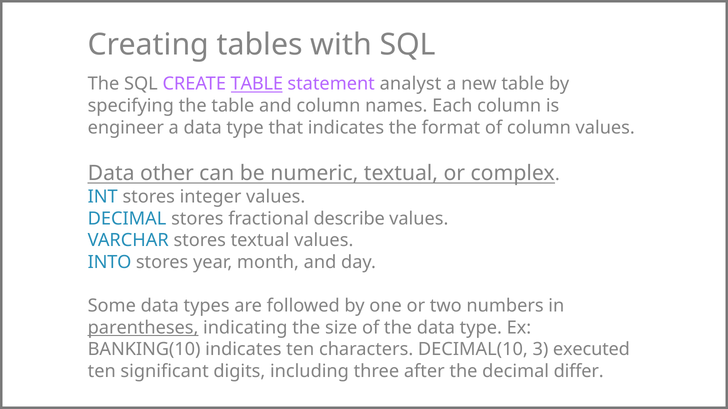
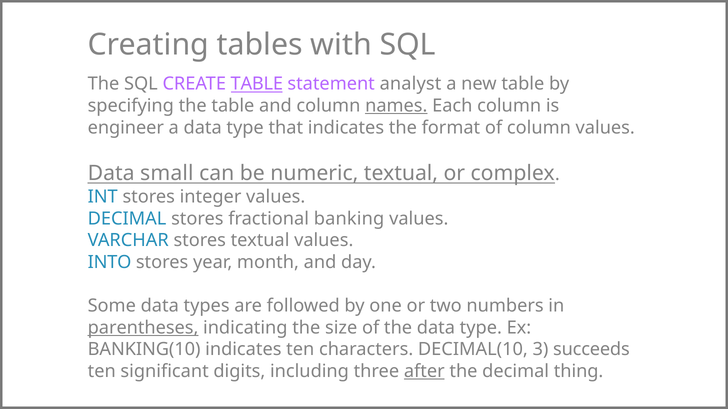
names underline: none -> present
other: other -> small
describe: describe -> banking
executed: executed -> succeeds
after underline: none -> present
differ: differ -> thing
